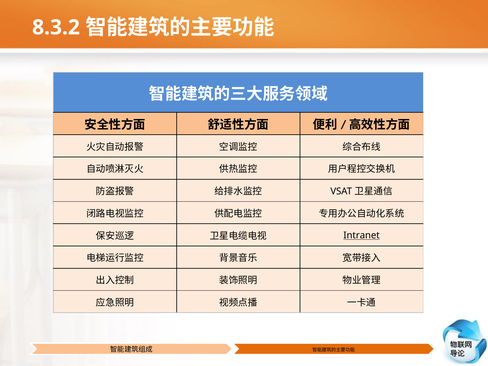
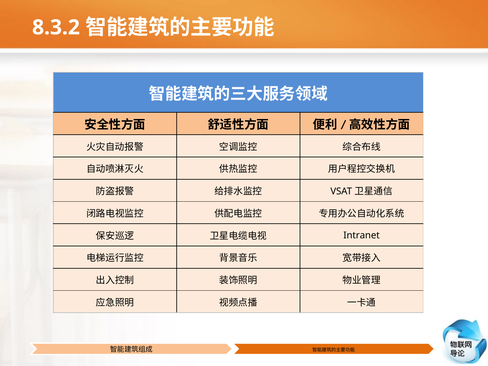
Intranet underline: present -> none
